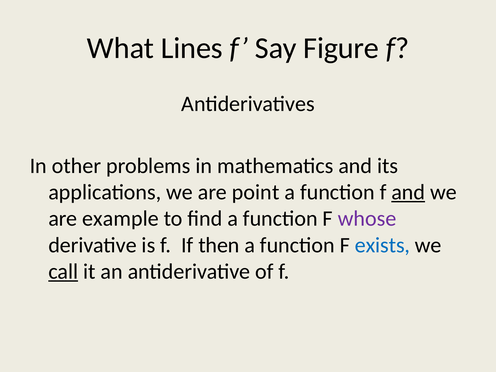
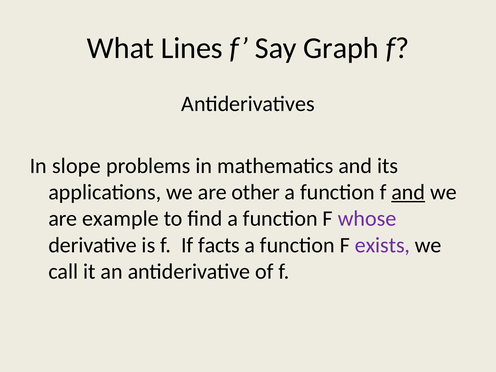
Figure: Figure -> Graph
other: other -> slope
point: point -> other
then: then -> facts
exists colour: blue -> purple
call underline: present -> none
